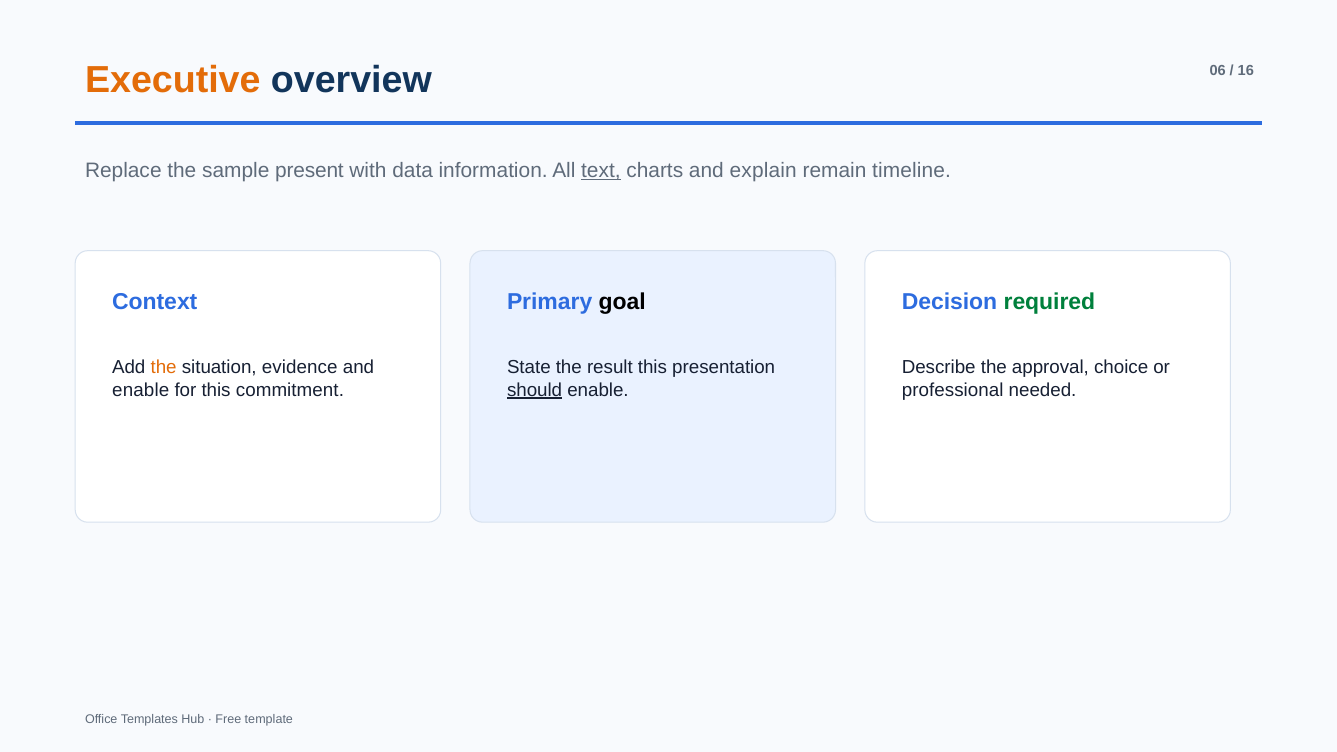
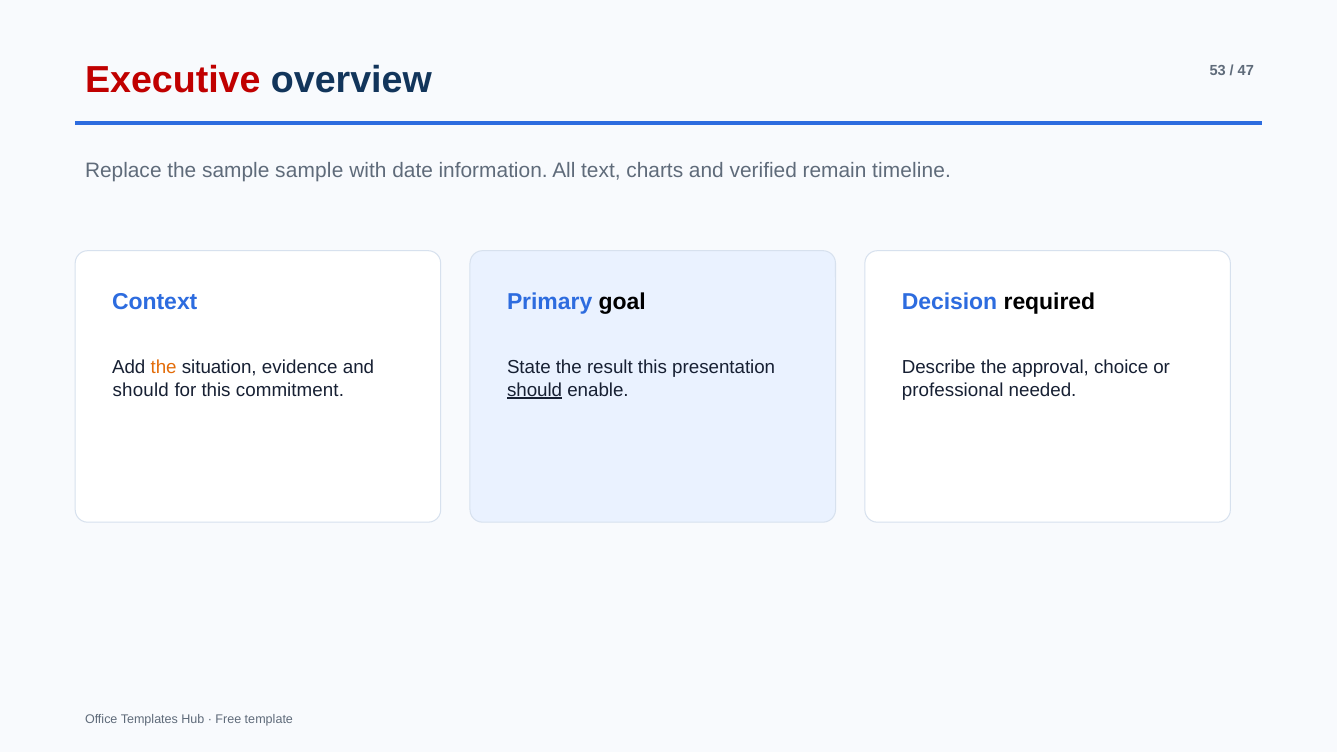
Executive colour: orange -> red
06: 06 -> 53
16: 16 -> 47
sample present: present -> sample
data: data -> date
text underline: present -> none
explain: explain -> verified
required colour: green -> black
enable at (141, 390): enable -> should
